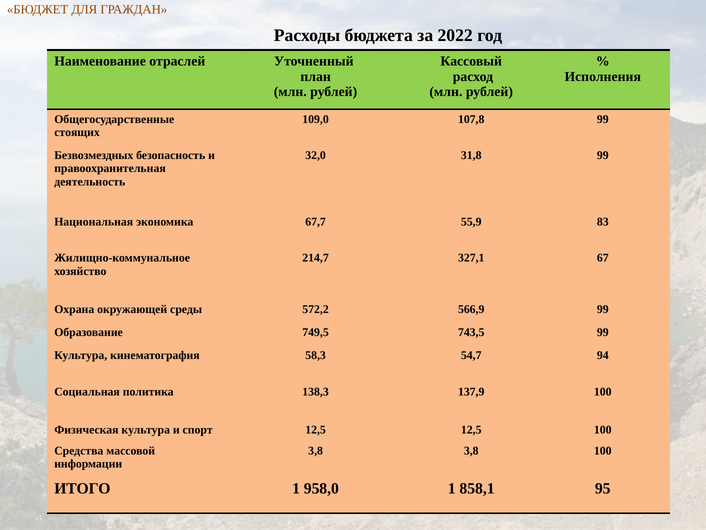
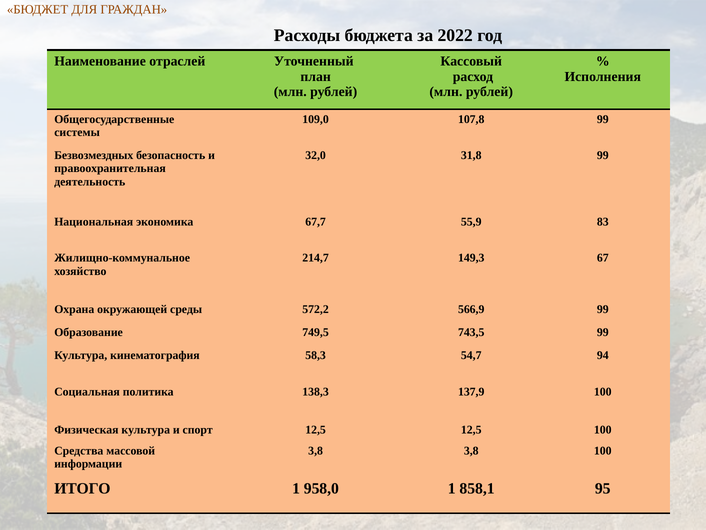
стоящих: стоящих -> системы
327,1: 327,1 -> 149,3
